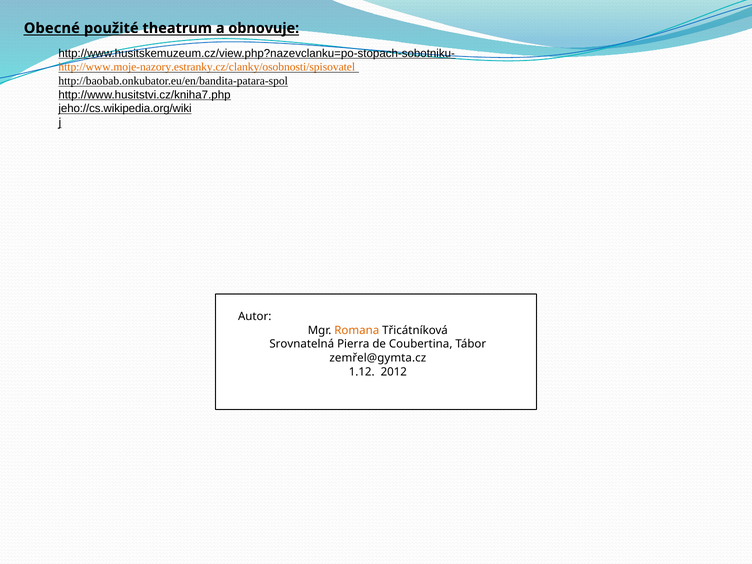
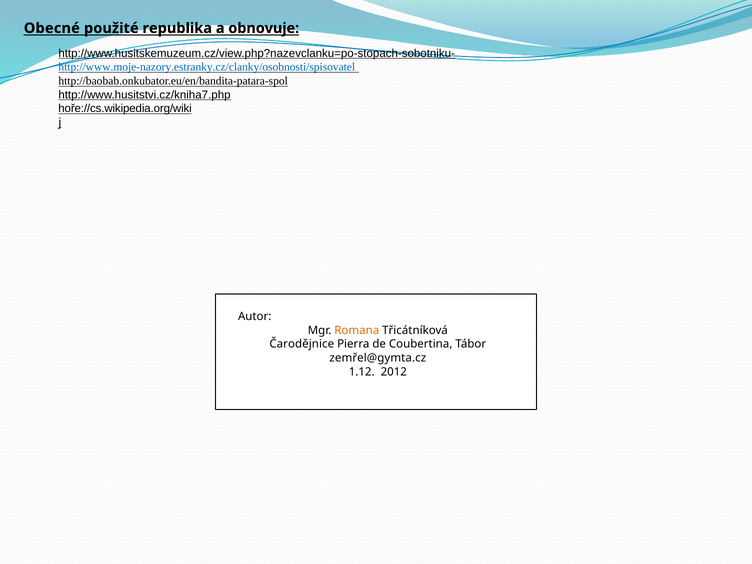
theatrum: theatrum -> republika
http://www.moje-nazory.estranky.cz/clanky/osobnosti/spisovatel colour: orange -> blue
jeho://cs.wikipedia.org/wiki: jeho://cs.wikipedia.org/wiki -> hoře://cs.wikipedia.org/wiki
Srovnatelná: Srovnatelná -> Čarodějnice
